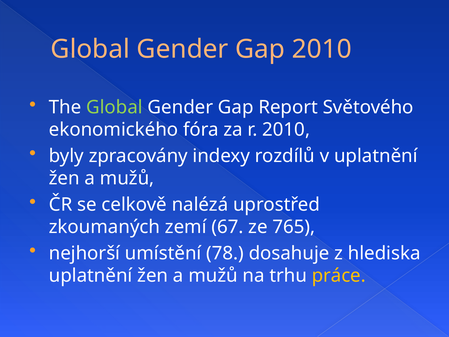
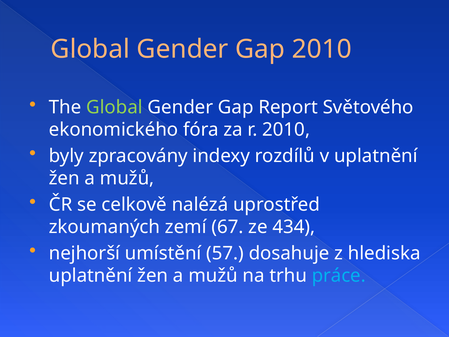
765: 765 -> 434
78: 78 -> 57
práce colour: yellow -> light blue
